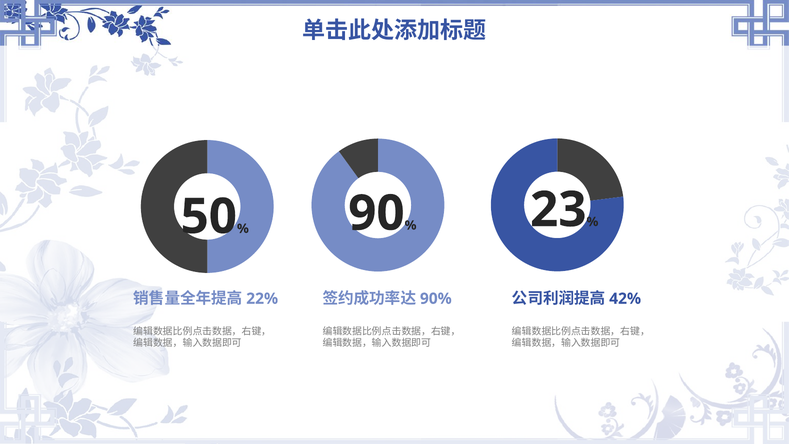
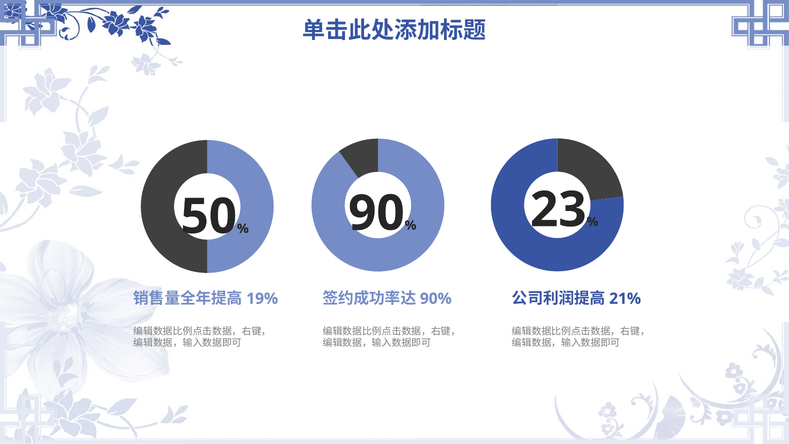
22%: 22% -> 19%
42%: 42% -> 21%
